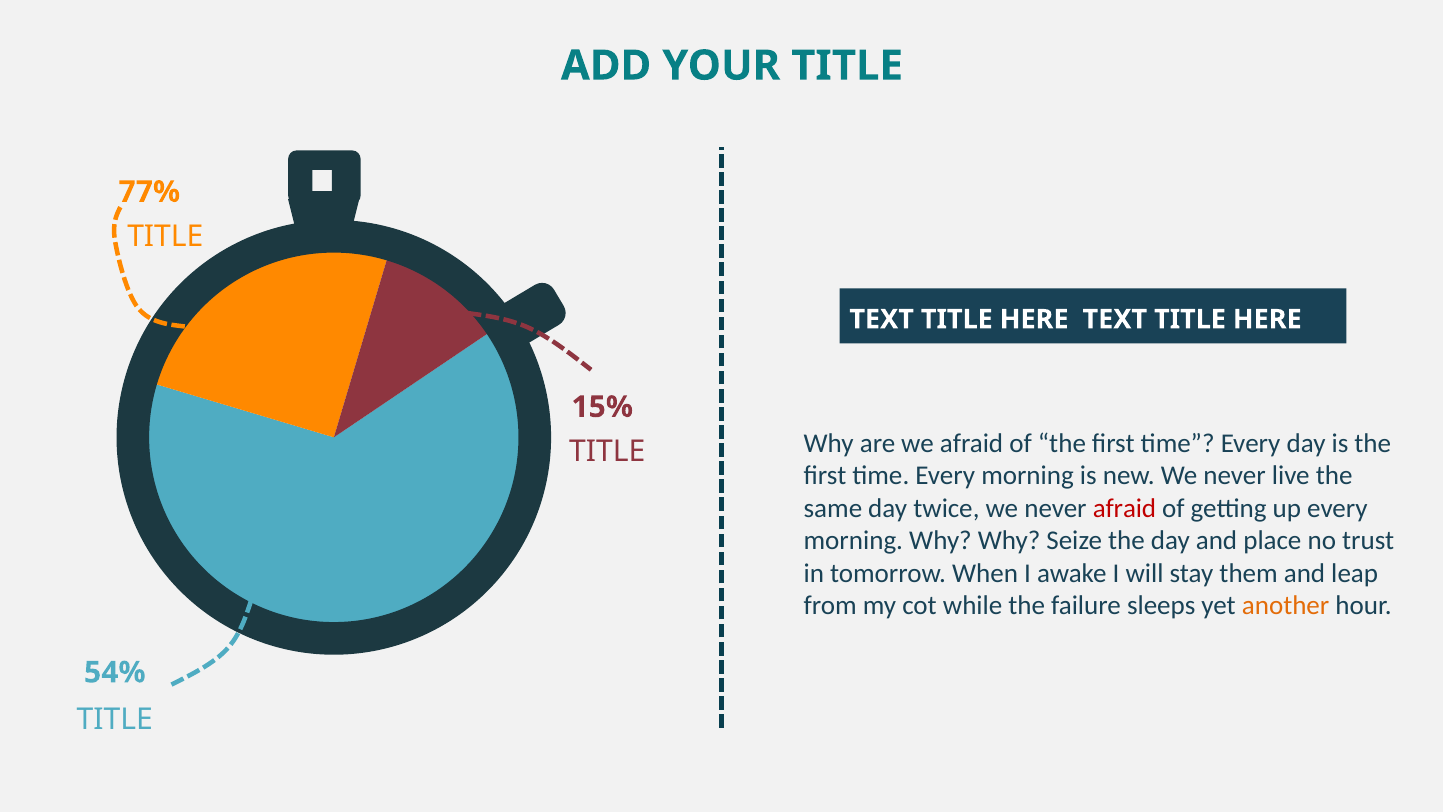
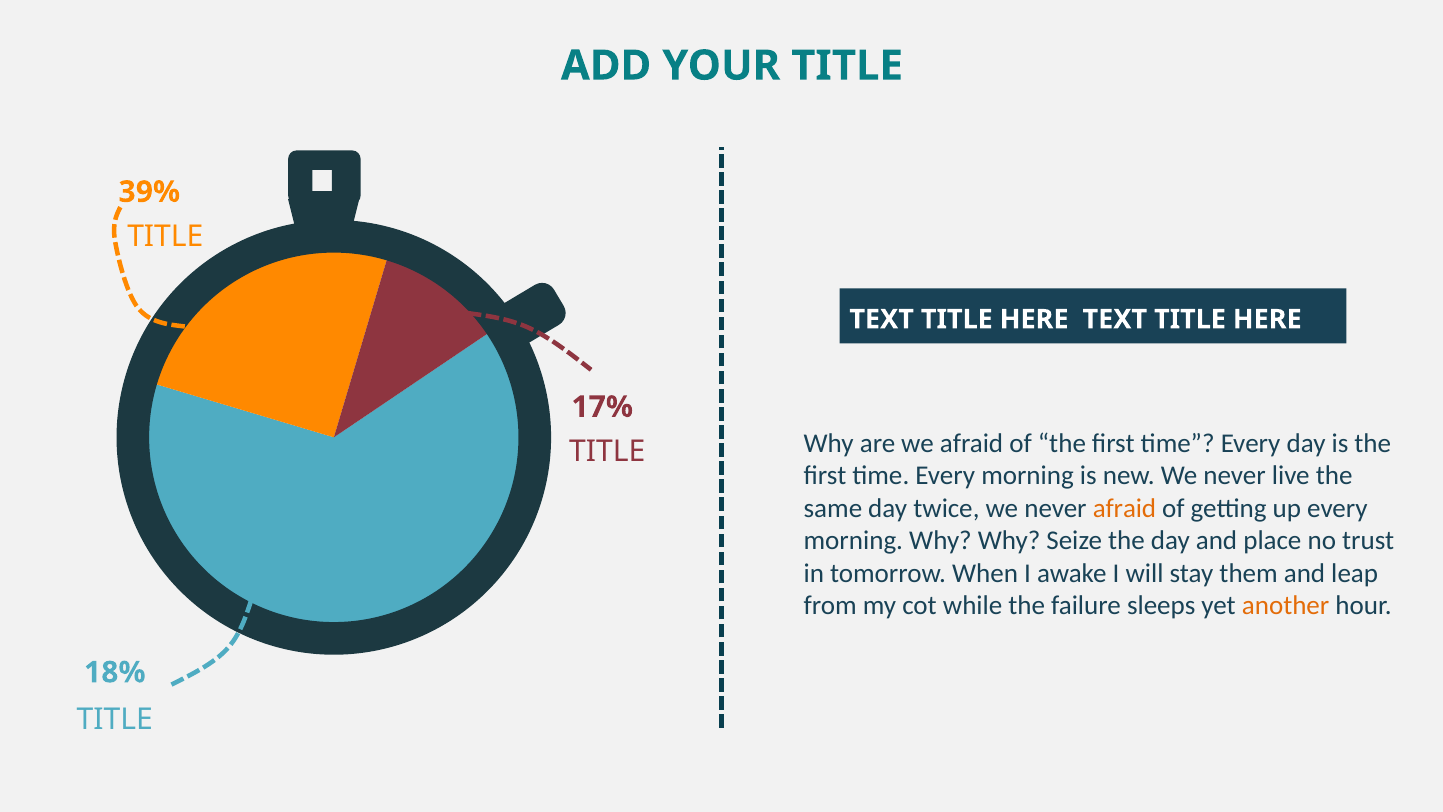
77%: 77% -> 39%
15%: 15% -> 17%
afraid at (1124, 508) colour: red -> orange
54%: 54% -> 18%
